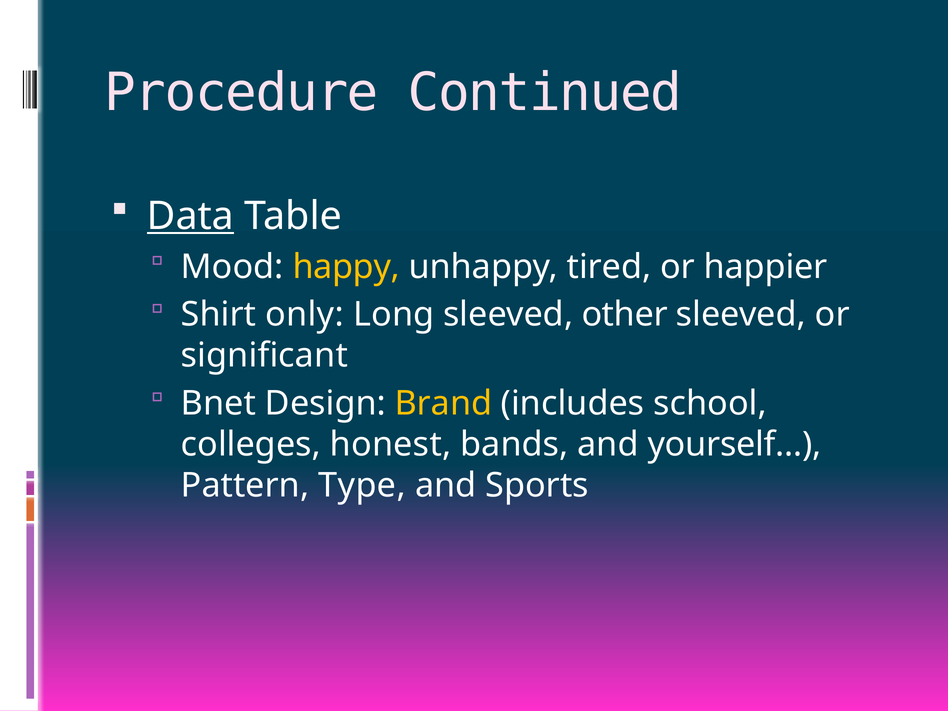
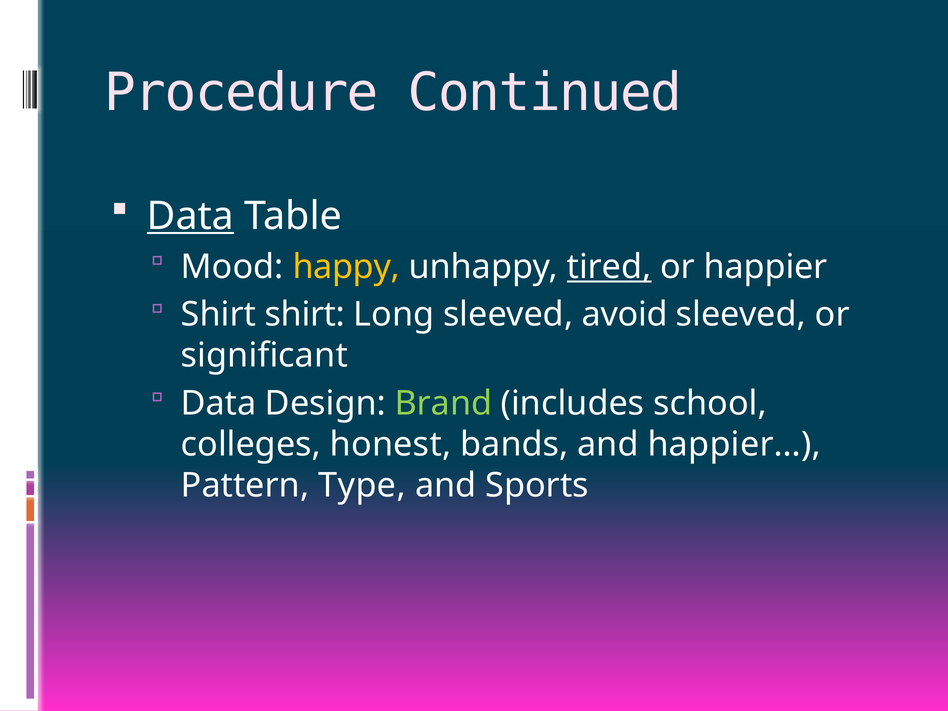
tired underline: none -> present
Shirt only: only -> shirt
other: other -> avoid
Bnet at (218, 404): Bnet -> Data
Brand colour: yellow -> light green
yourself…: yourself… -> happier…
